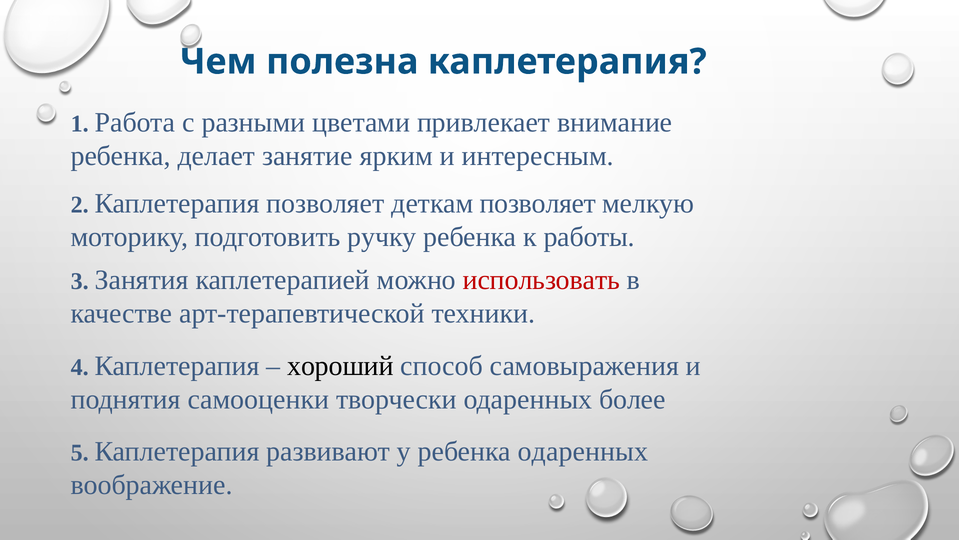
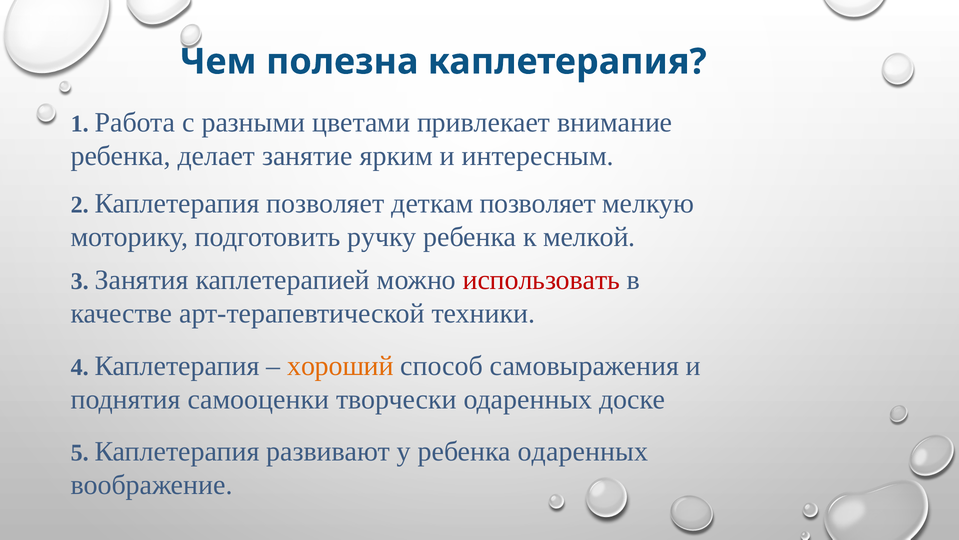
работы: работы -> мелкой
хороший colour: black -> orange
более: более -> доске
